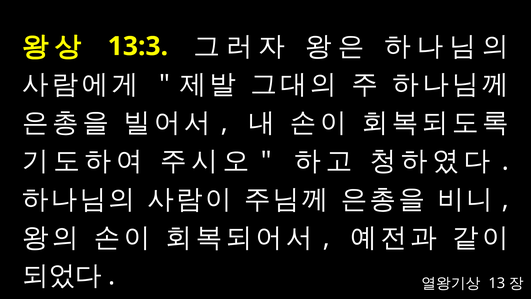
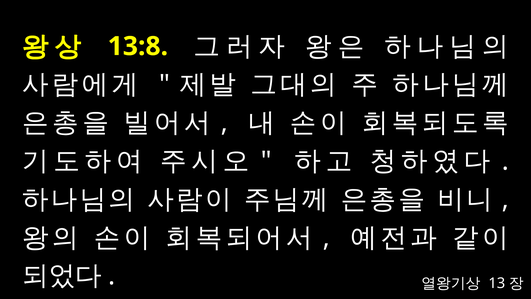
13:3: 13:3 -> 13:8
